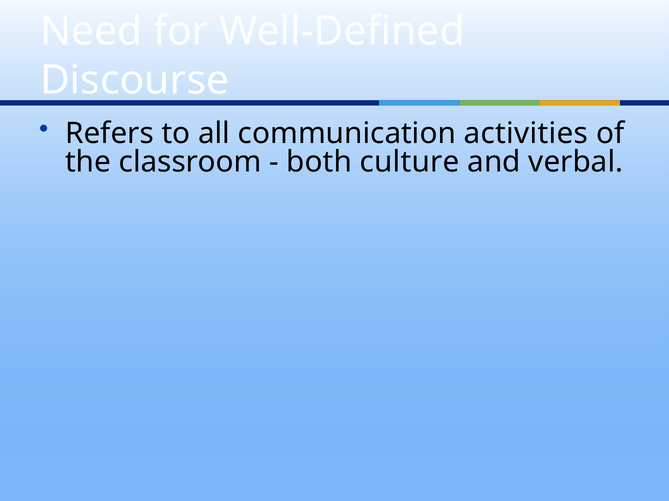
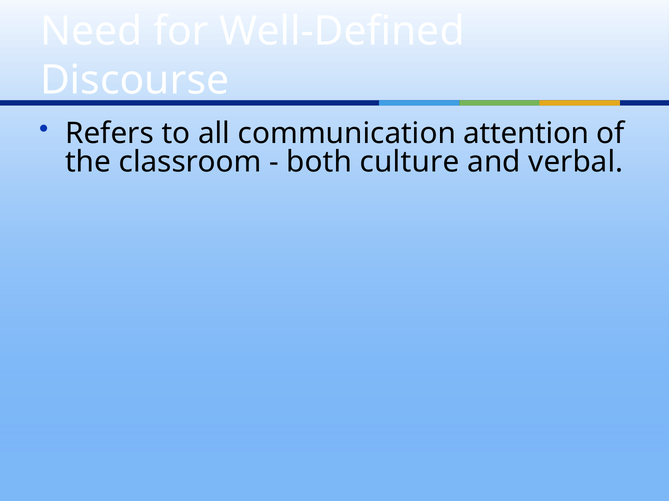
activities: activities -> attention
